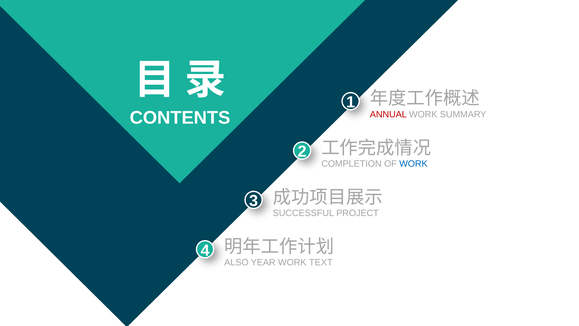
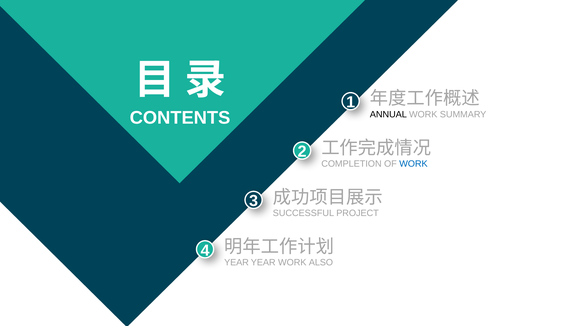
ANNUAL colour: red -> black
ALSO at (236, 262): ALSO -> YEAR
TEXT: TEXT -> ALSO
